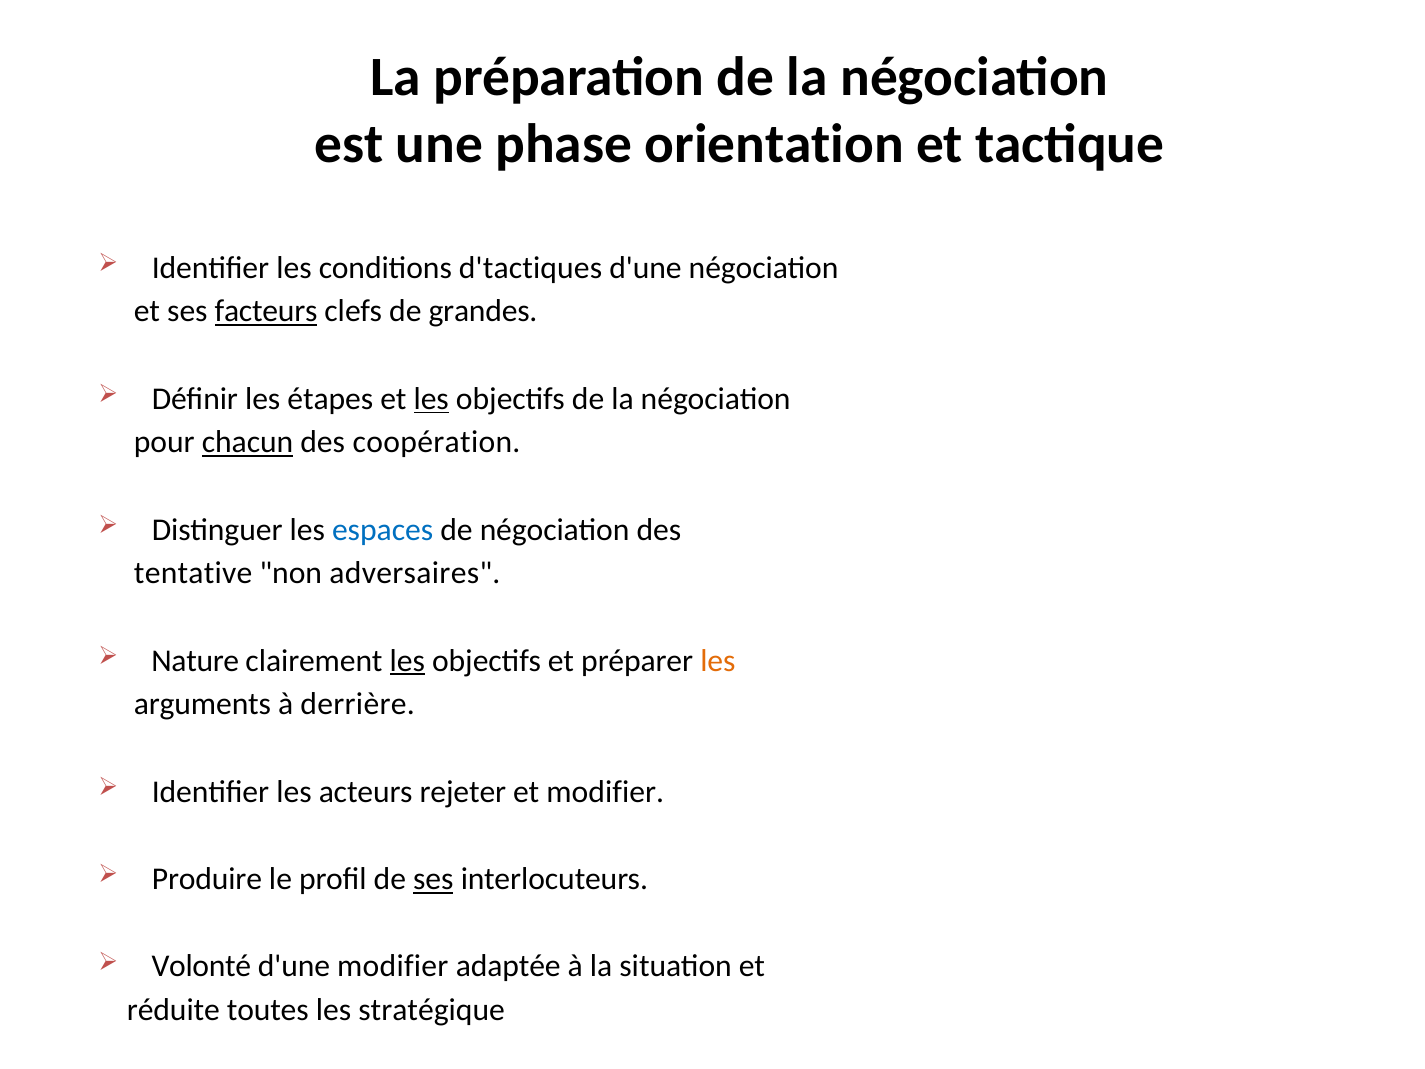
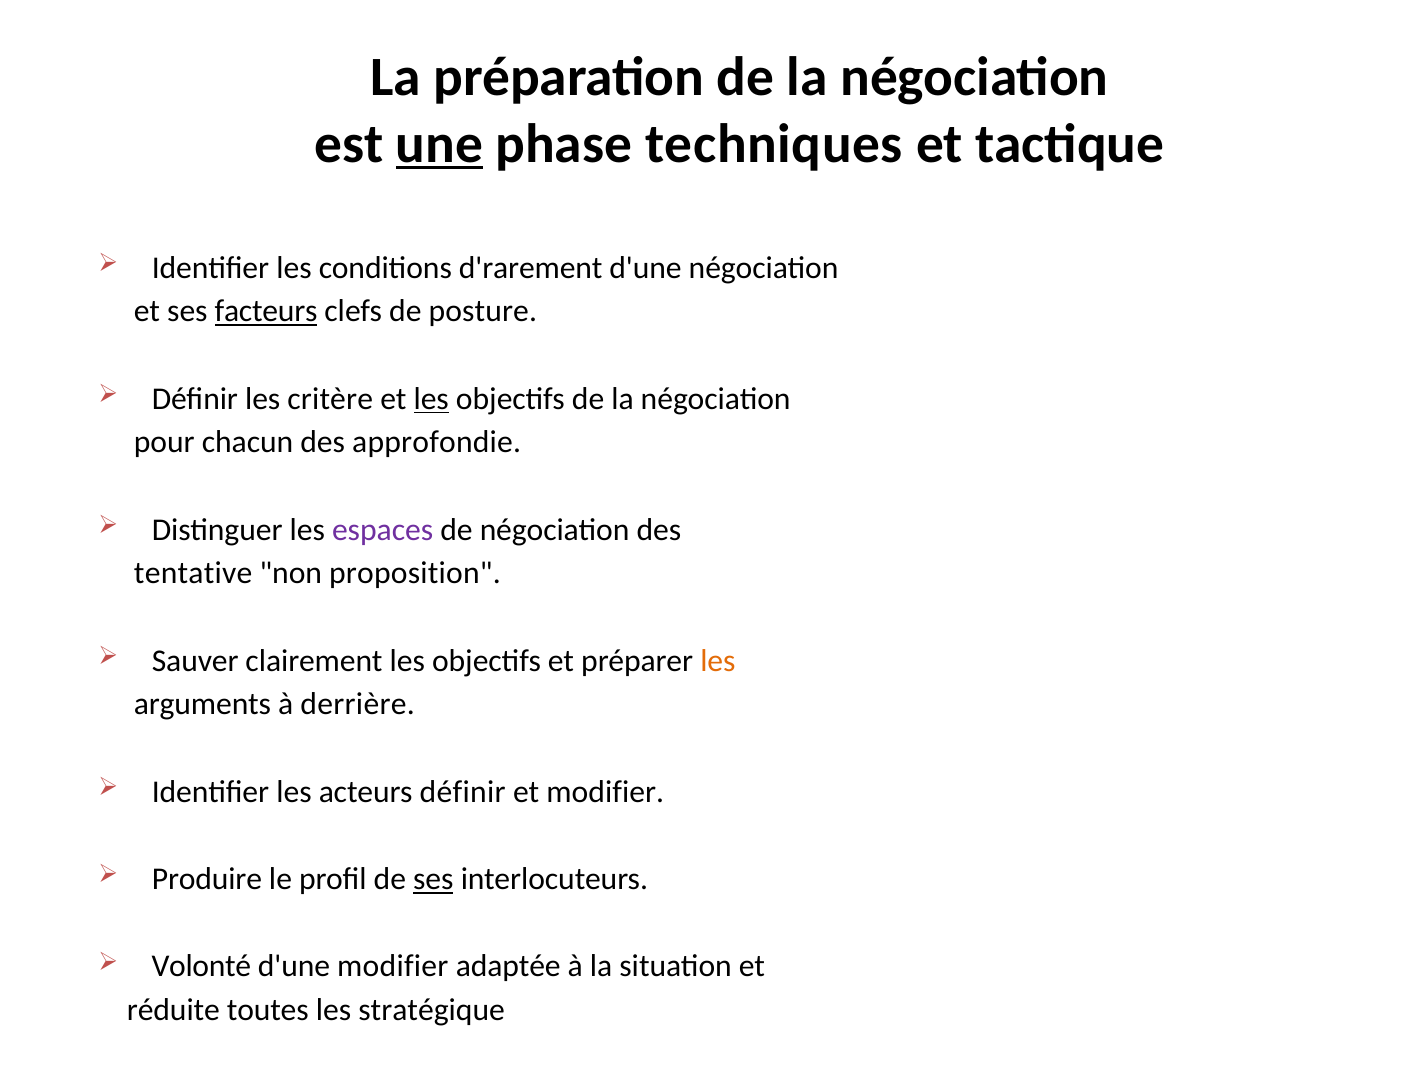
une underline: none -> present
orientation: orientation -> techniques
d'tactiques: d'tactiques -> d'rarement
grandes: grandes -> posture
étapes: étapes -> critère
chacun underline: present -> none
coopération: coopération -> approfondie
espaces colour: blue -> purple
adversaires: adversaires -> proposition
Nature: Nature -> Sauver
les at (407, 661) underline: present -> none
acteurs rejeter: rejeter -> définir
